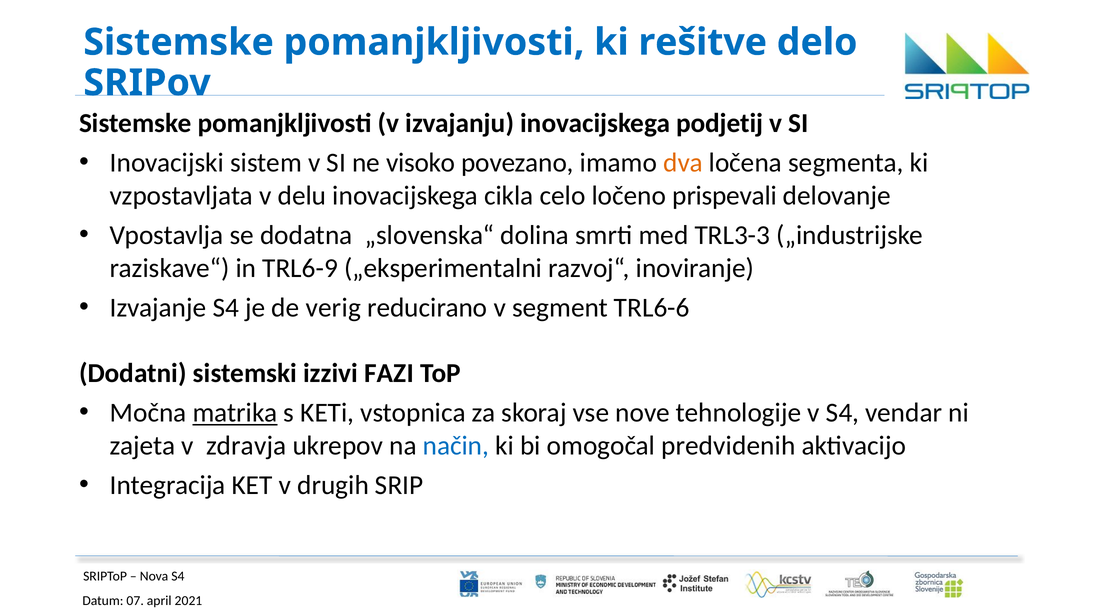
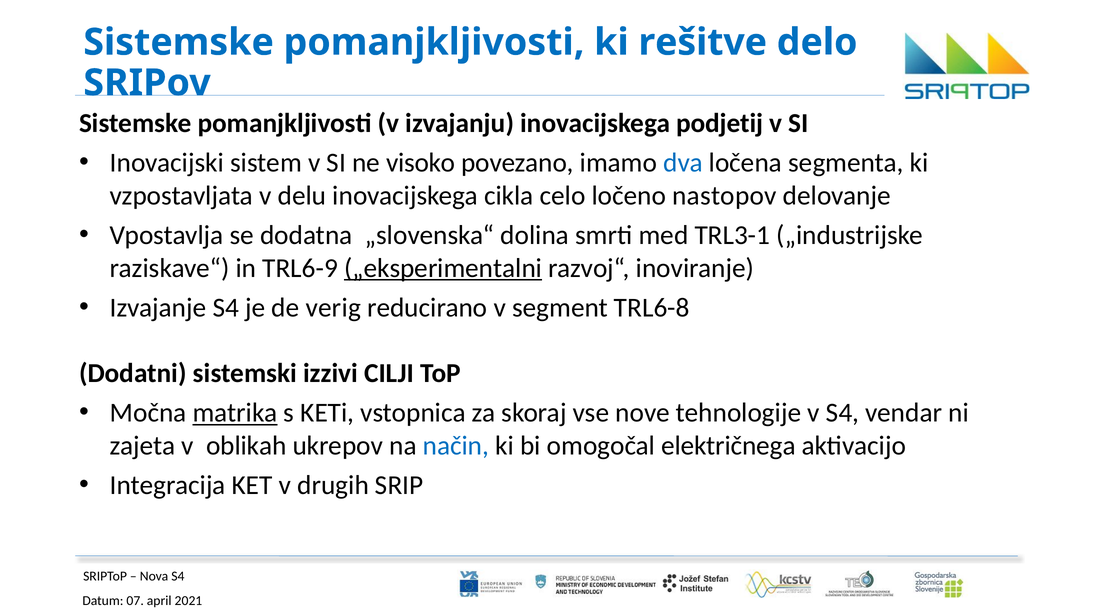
dva colour: orange -> blue
prispevali: prispevali -> nastopov
TRL3-3: TRL3-3 -> TRL3-1
„eksperimentalni underline: none -> present
TRL6-6: TRL6-6 -> TRL6-8
FAZI: FAZI -> CILJI
zdravja: zdravja -> oblikah
predvidenih: predvidenih -> električnega
